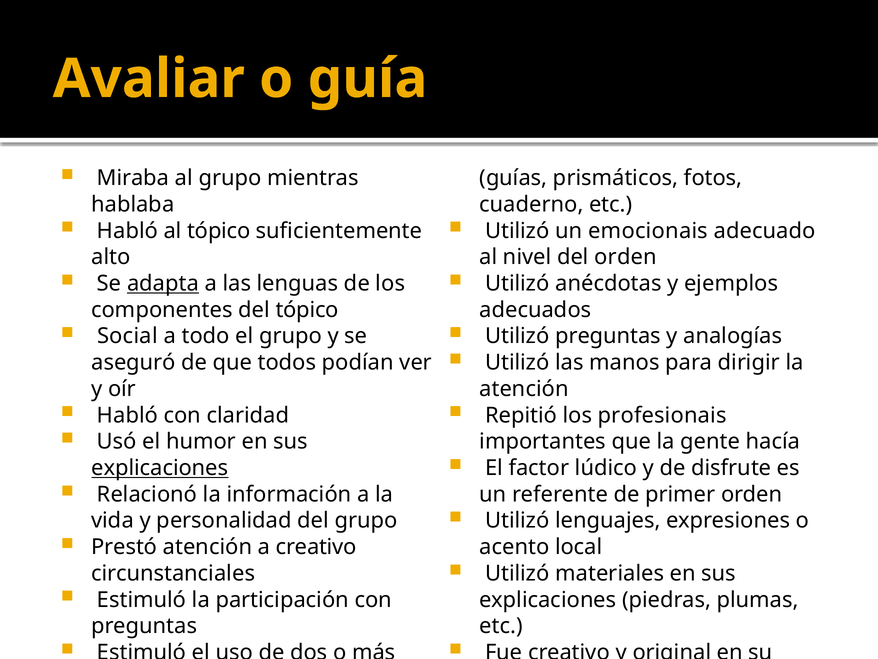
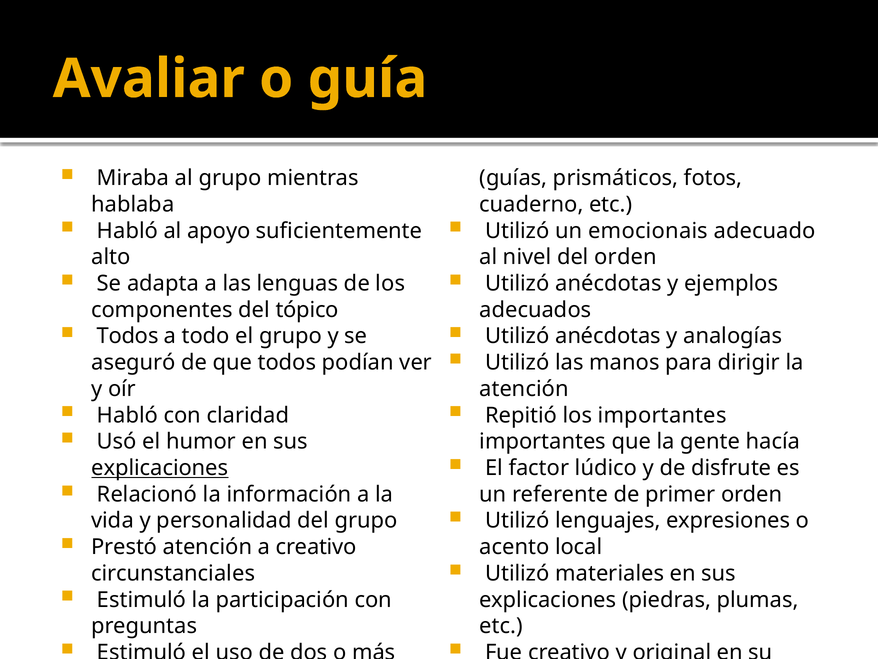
al tópico: tópico -> apoyo
adapta underline: present -> none
Social at (127, 336): Social -> Todos
preguntas at (608, 336): preguntas -> anécdotas
los profesionais: profesionais -> importantes
